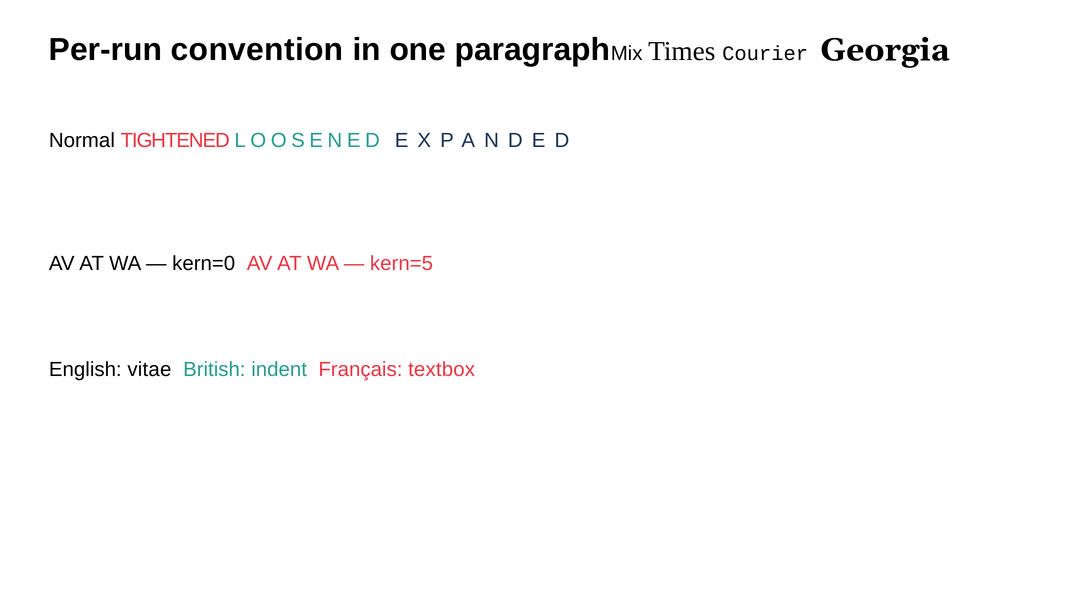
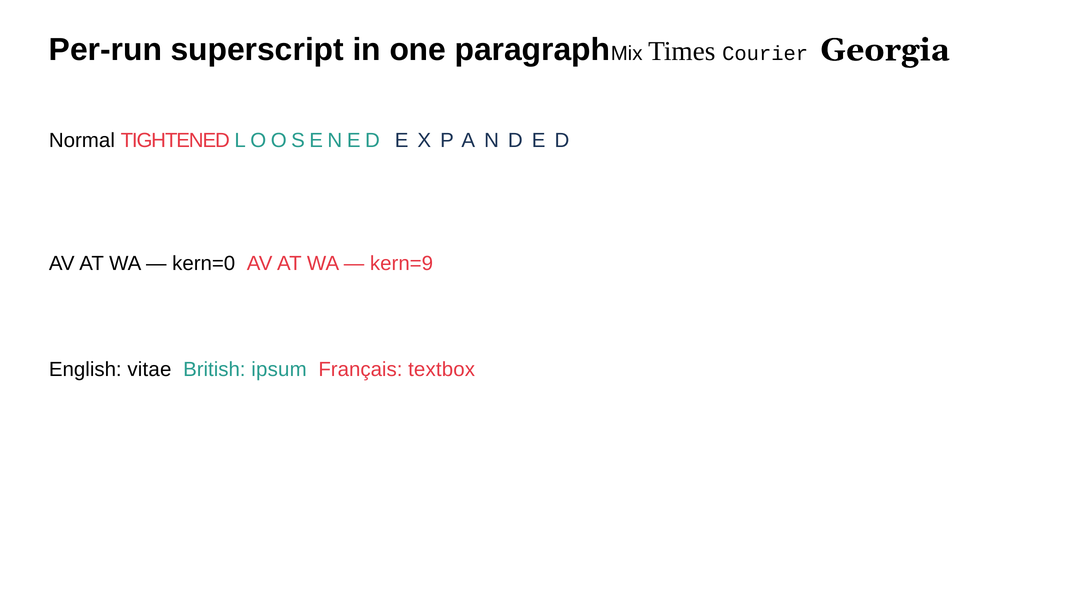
convention: convention -> superscript
kern=5: kern=5 -> kern=9
indent: indent -> ipsum
